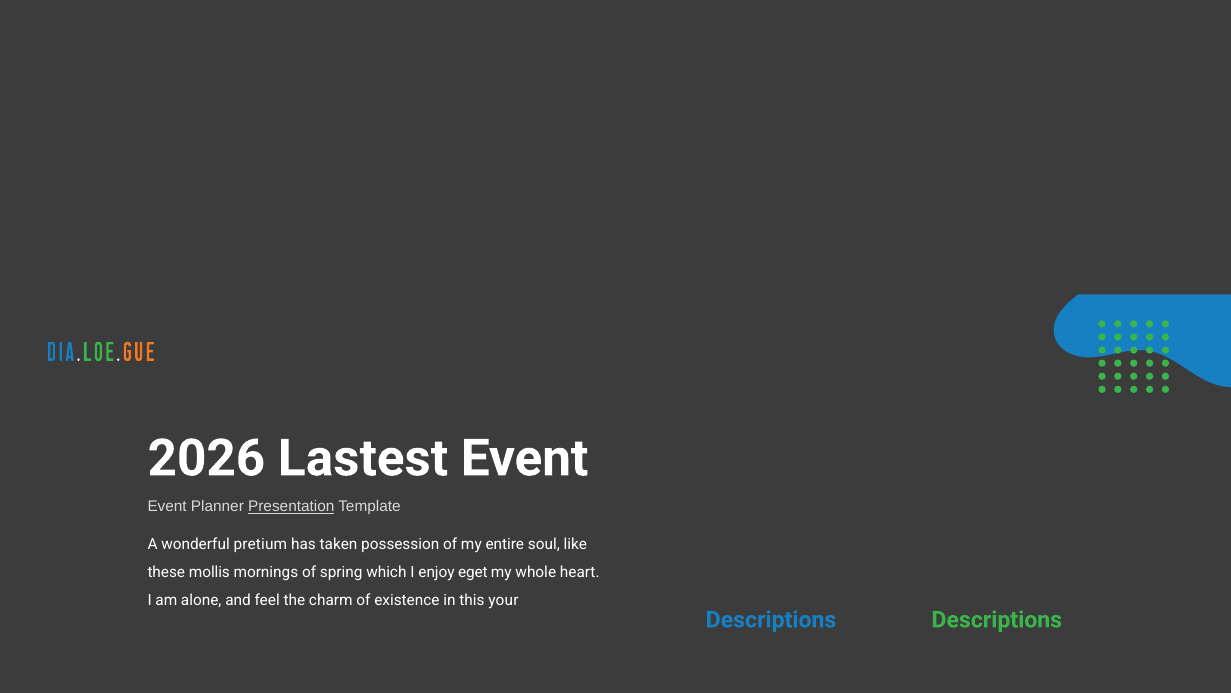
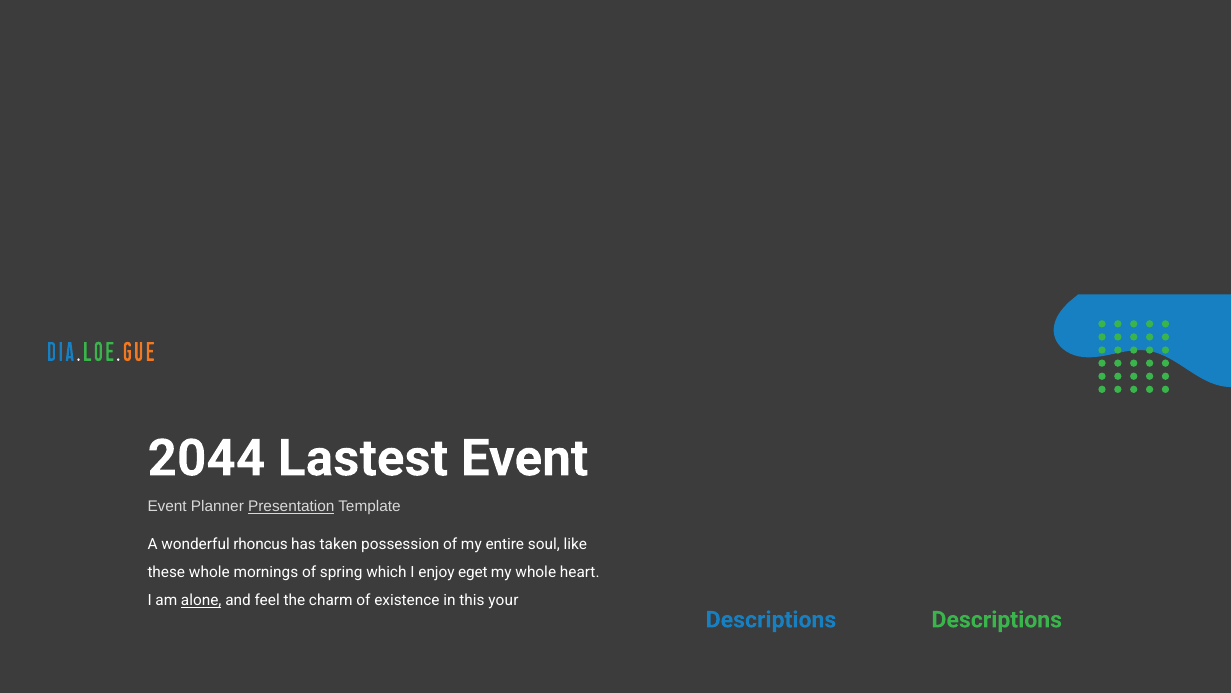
2026: 2026 -> 2044
pretium: pretium -> rhoncus
these mollis: mollis -> whole
alone underline: none -> present
